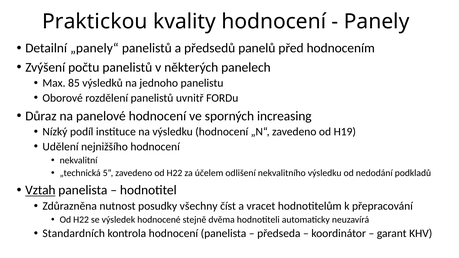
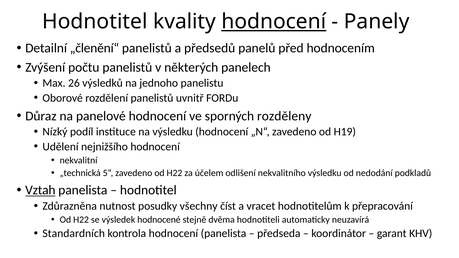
Praktickou at (95, 22): Praktickou -> Hodnotitel
hodnocení at (274, 22) underline: none -> present
„panely“: „panely“ -> „členění“
85: 85 -> 26
increasing: increasing -> rozděleny
